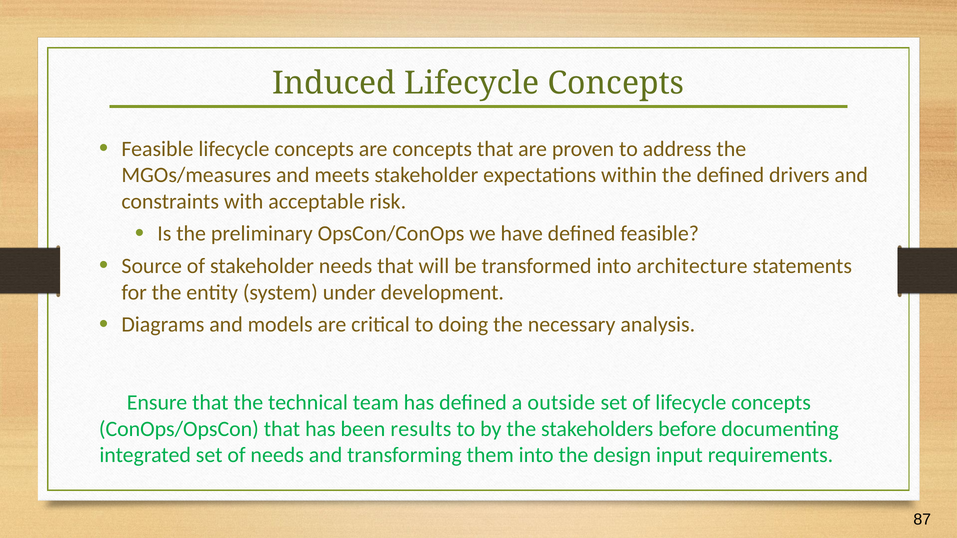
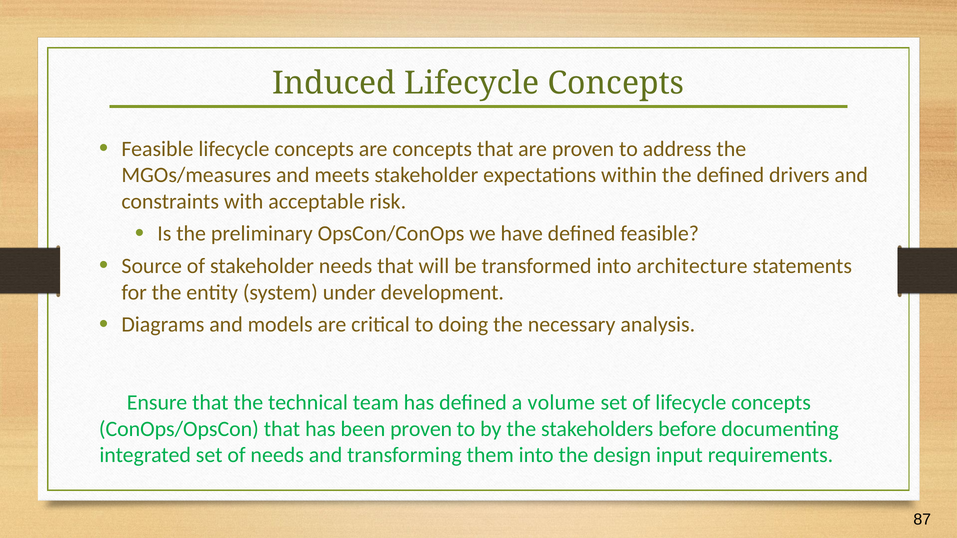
outside: outside -> volume
been results: results -> proven
